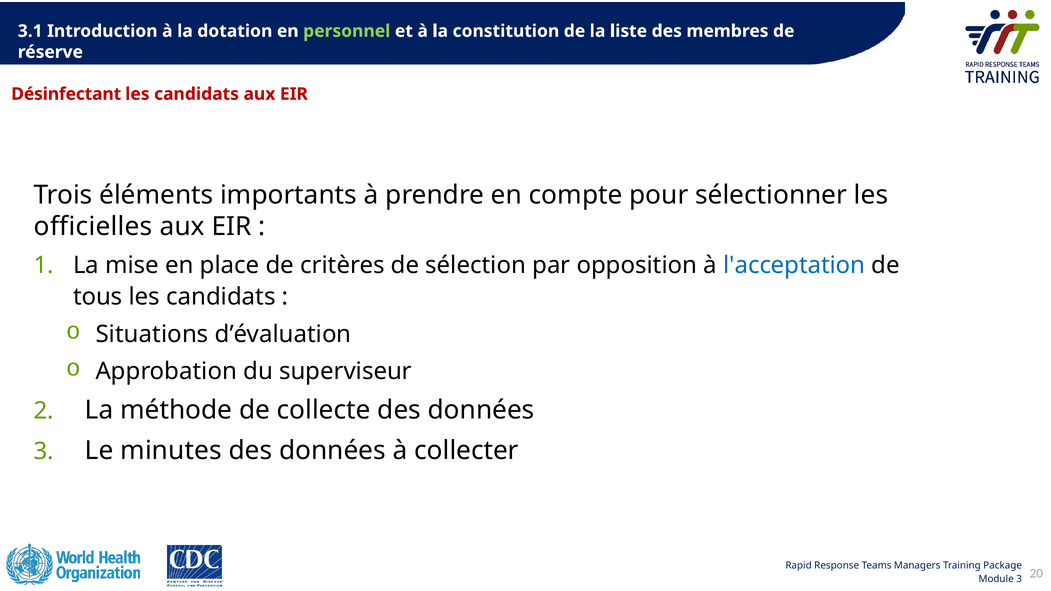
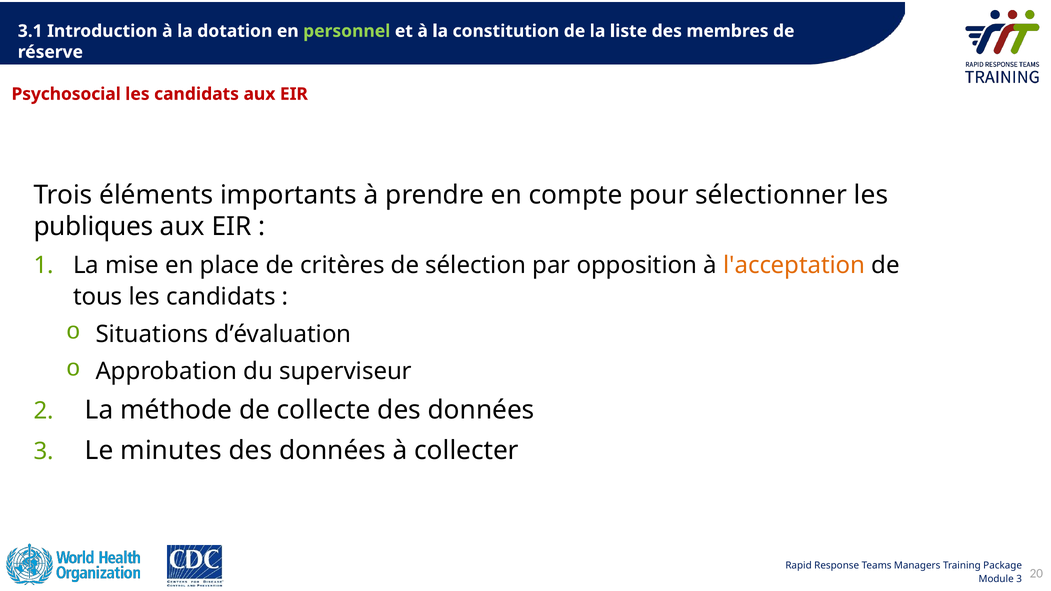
Désinfectant: Désinfectant -> Psychosocial
officielles: officielles -> publiques
l'acceptation colour: blue -> orange
